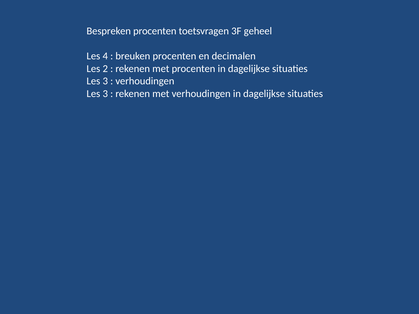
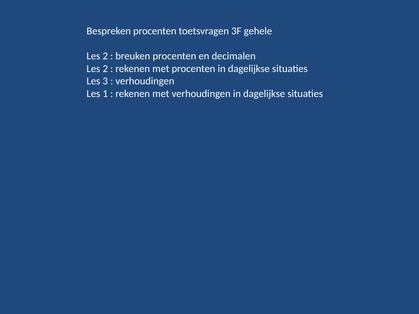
geheel: geheel -> gehele
4 at (105, 56): 4 -> 2
3 at (105, 94): 3 -> 1
